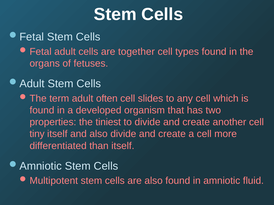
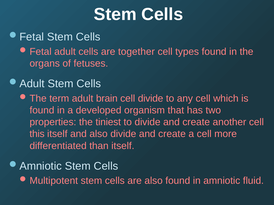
often: often -> brain
cell slides: slides -> divide
tiny: tiny -> this
